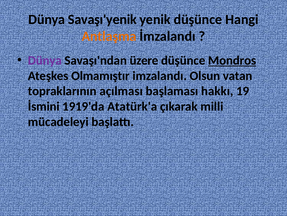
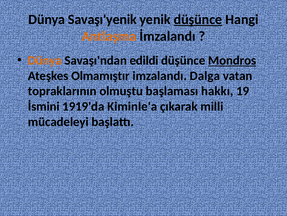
düşünce at (198, 19) underline: none -> present
Dünya at (45, 60) colour: purple -> orange
üzere: üzere -> edildi
Olsun: Olsun -> Dalga
açılması: açılması -> olmuştu
Atatürk'a: Atatürk'a -> Kiminle'a
